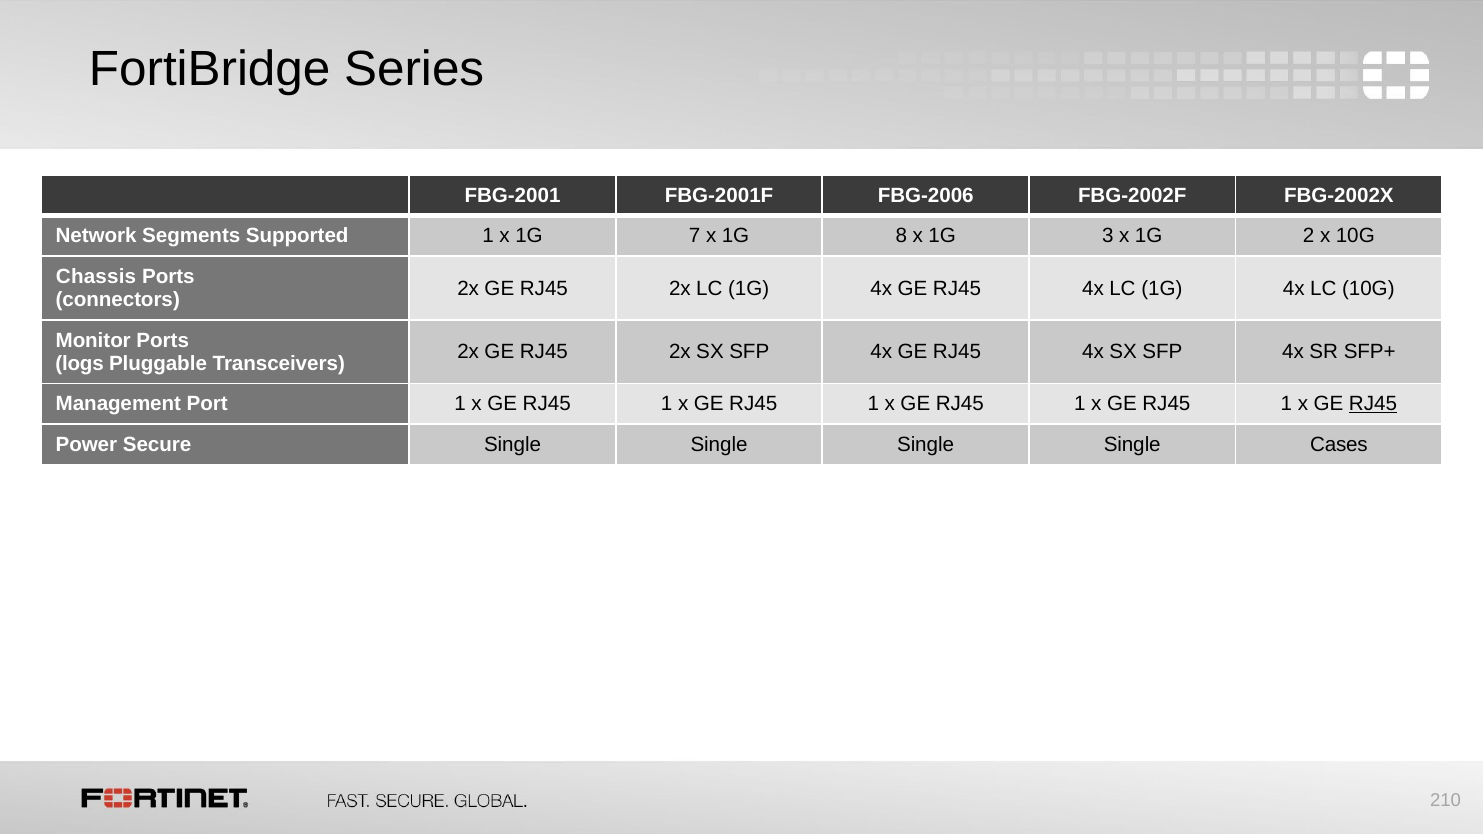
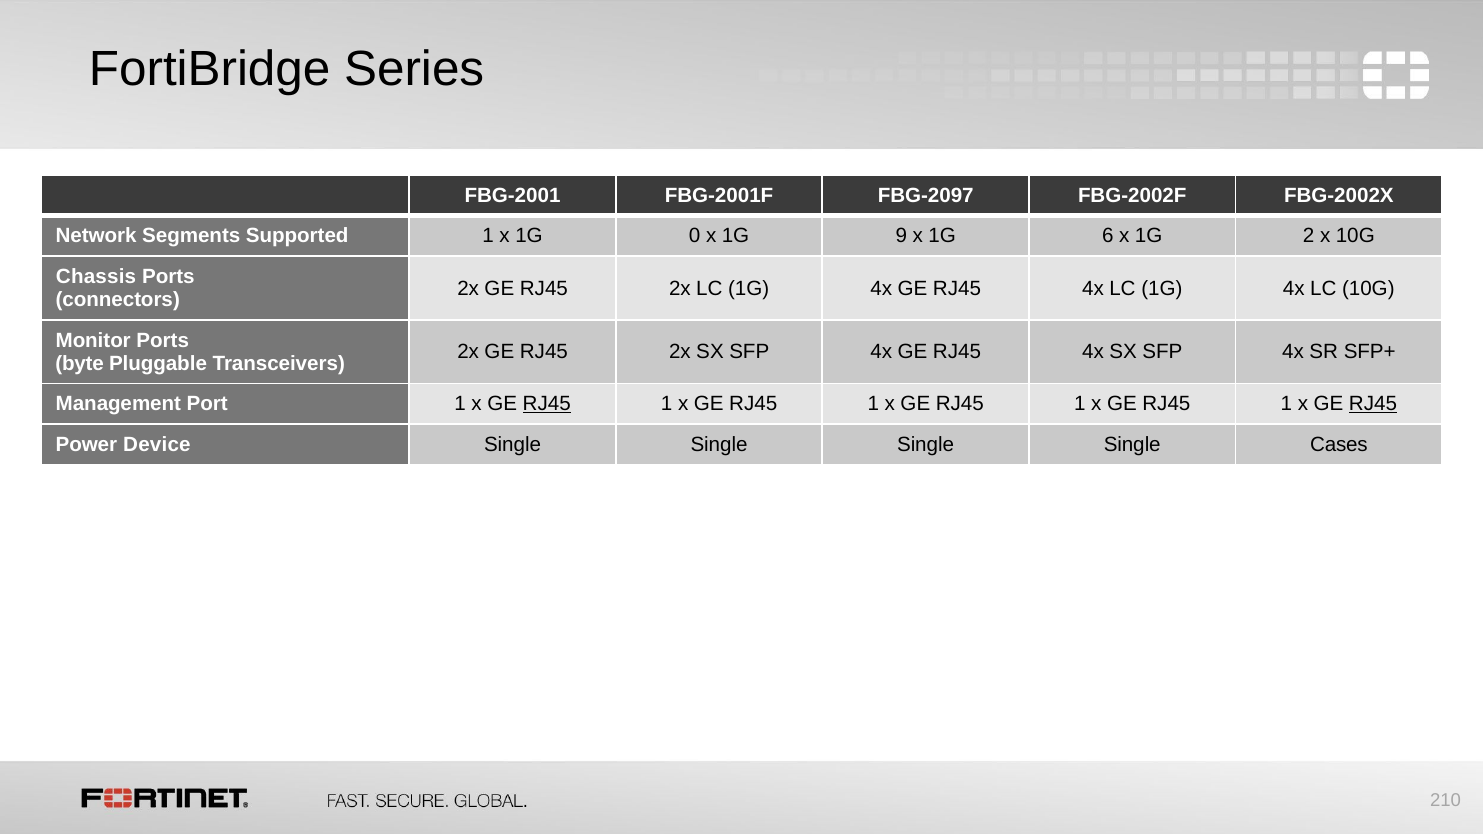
FBG-2006: FBG-2006 -> FBG-2097
7: 7 -> 0
8: 8 -> 9
3: 3 -> 6
logs: logs -> byte
RJ45 at (547, 404) underline: none -> present
Secure: Secure -> Device
